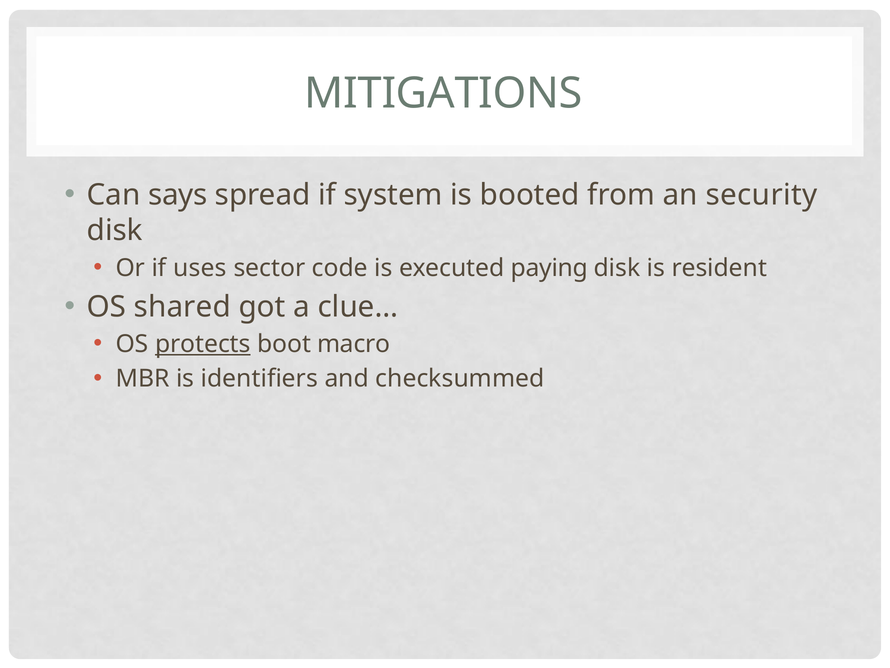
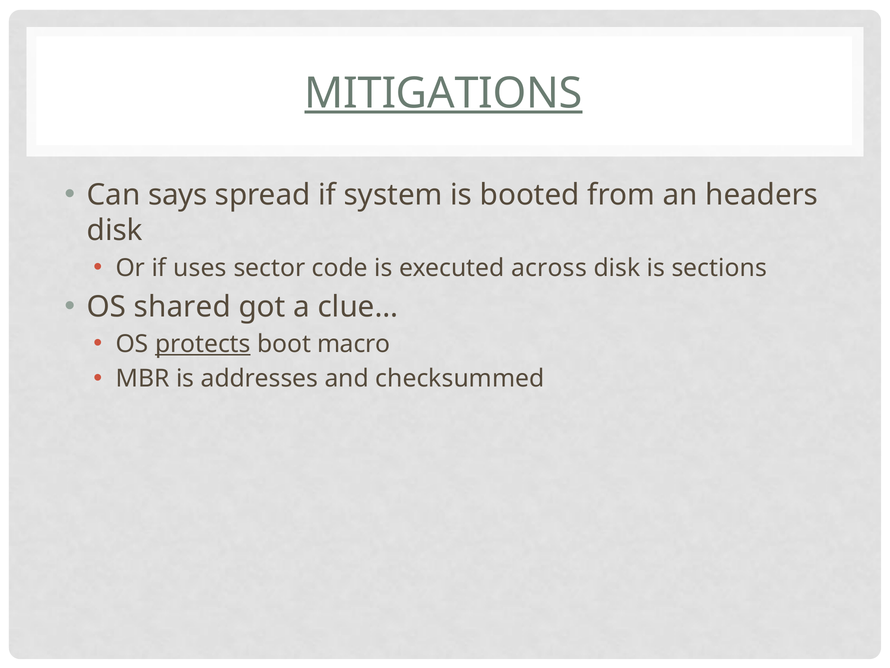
MITIGATIONS underline: none -> present
security: security -> headers
paying: paying -> across
resident: resident -> sections
identifiers: identifiers -> addresses
